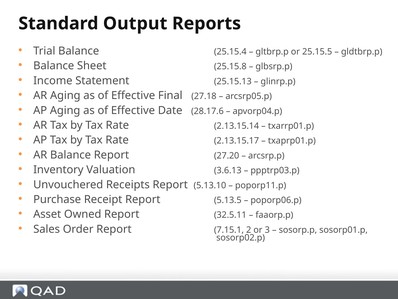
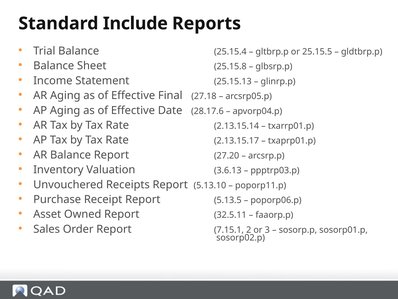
Output: Output -> Include
